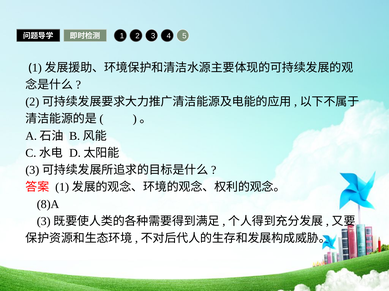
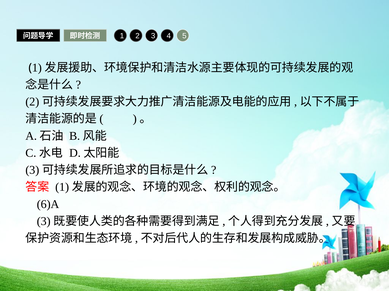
8)A: 8)A -> 6)A
